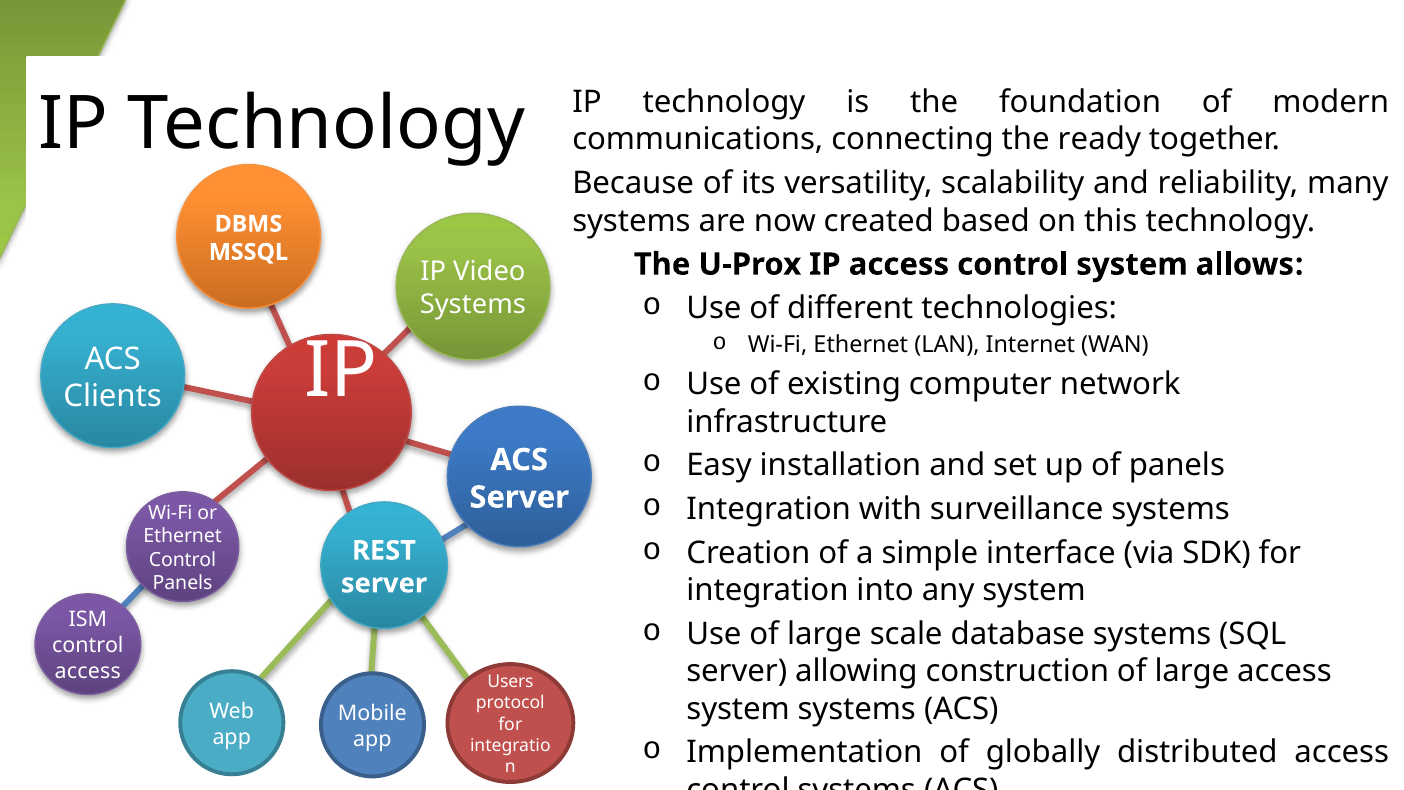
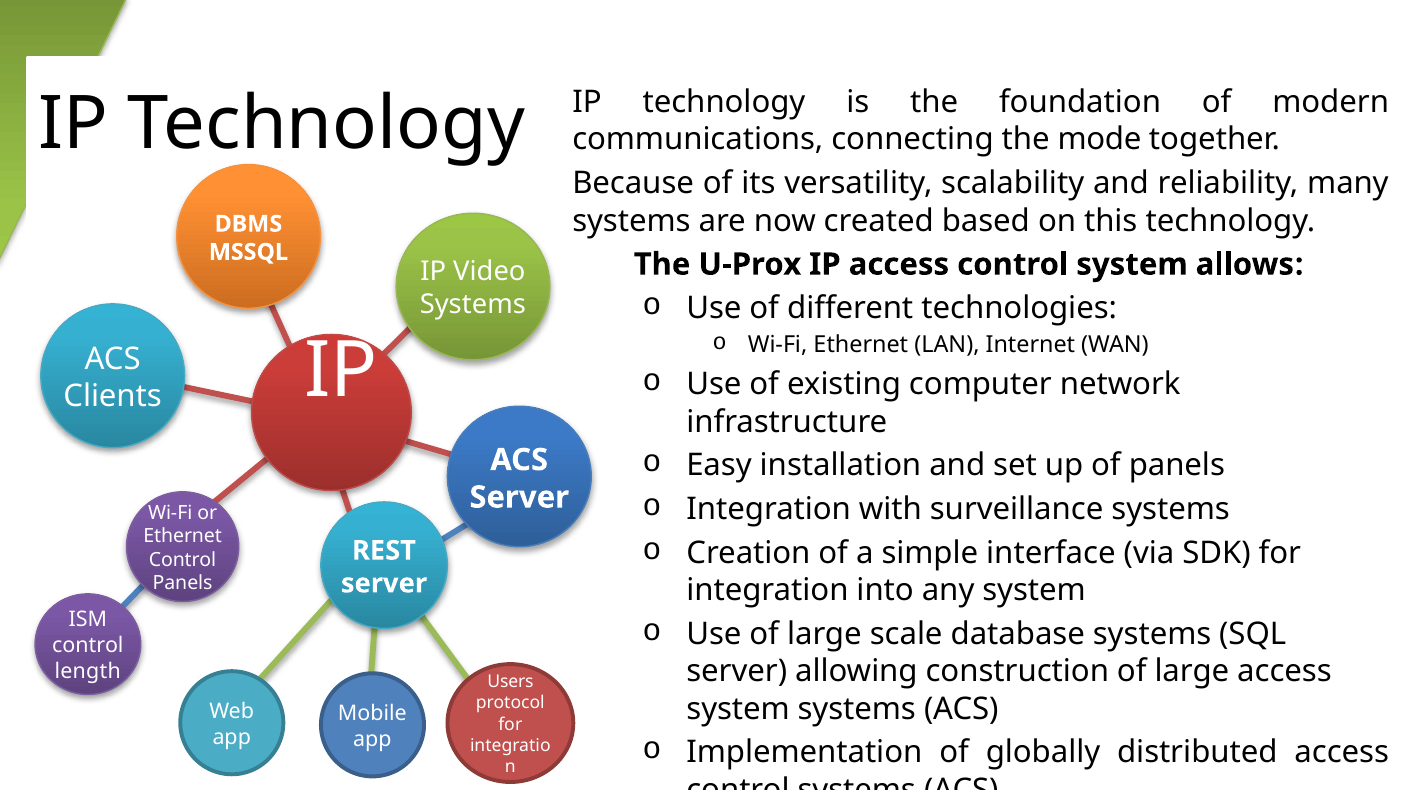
ready: ready -> mode
access at (88, 671): access -> length
